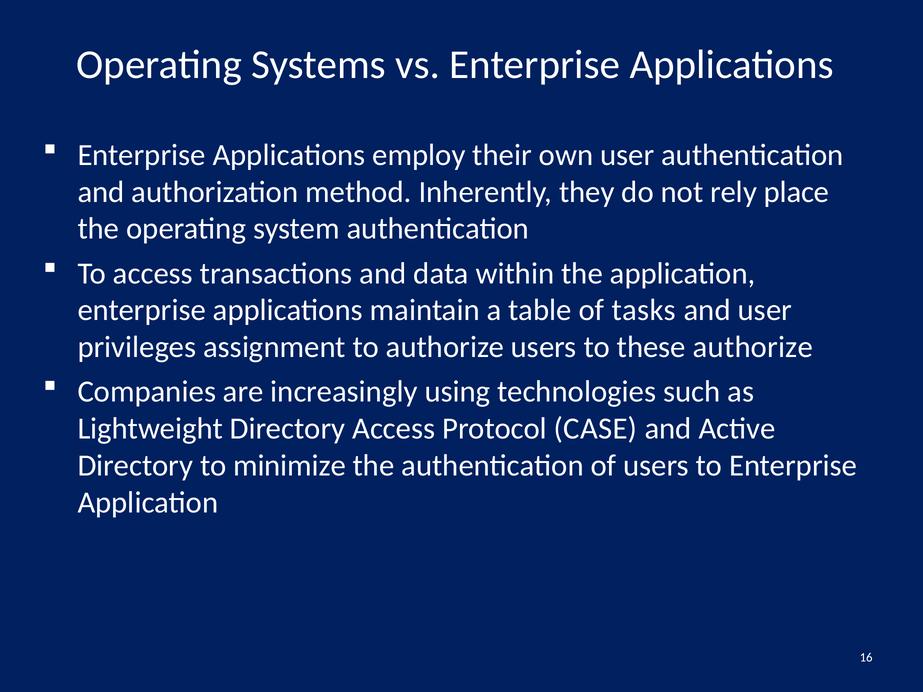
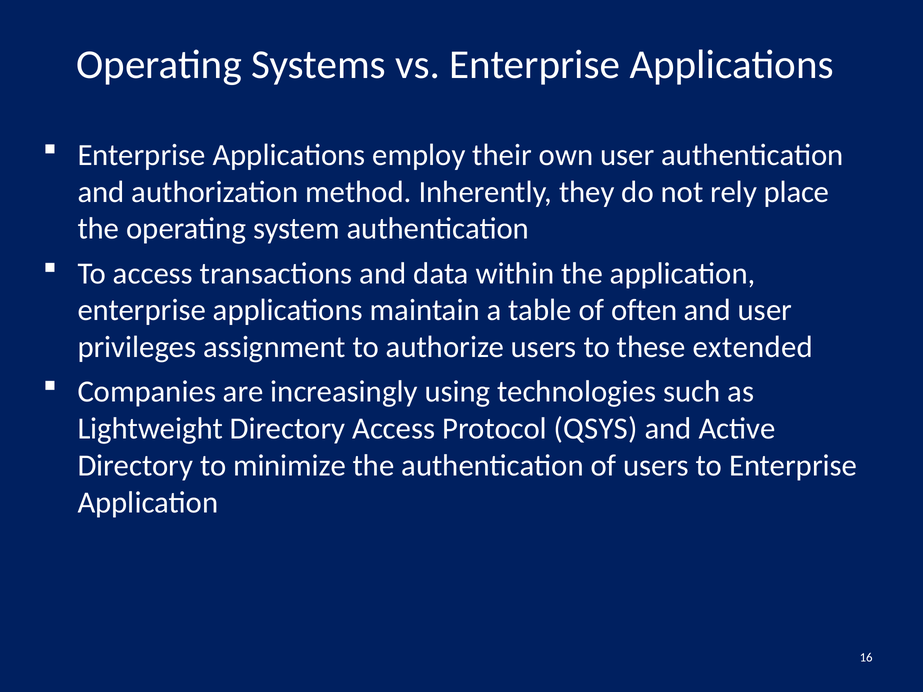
tasks: tasks -> often
these authorize: authorize -> extended
CASE: CASE -> QSYS
